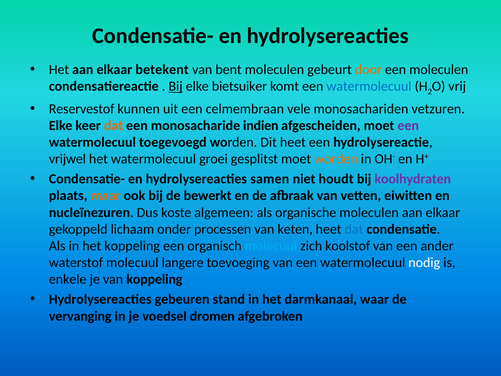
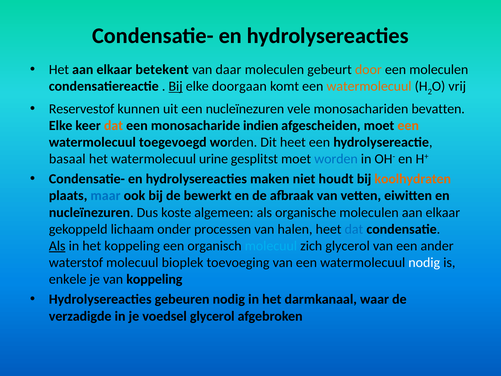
bent: bent -> daar
bietsuiker: bietsuiker -> doorgaan
watermolecuul at (369, 86) colour: blue -> orange
een celmembraan: celmembraan -> nucleïnezuren
vetzuren: vetzuren -> bevatten
een at (408, 125) colour: purple -> orange
vrijwel: vrijwel -> basaal
groei: groei -> urine
worden at (336, 159) colour: orange -> blue
samen: samen -> maken
koolhydraten colour: purple -> orange
maar colour: orange -> blue
keten: keten -> halen
Als at (57, 246) underline: none -> present
zich koolstof: koolstof -> glycerol
langere: langere -> bioplek
gebeuren stand: stand -> nodig
vervanging: vervanging -> verzadigde
voedsel dromen: dromen -> glycerol
